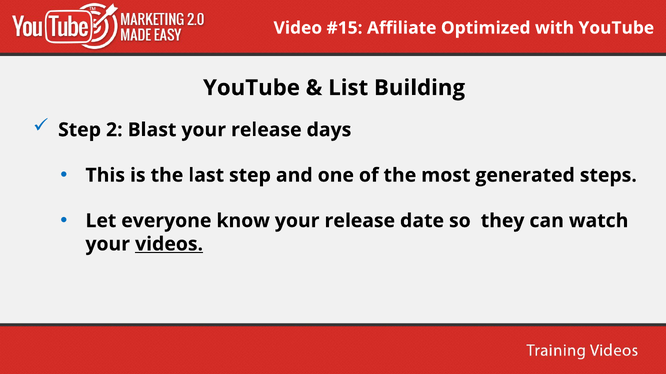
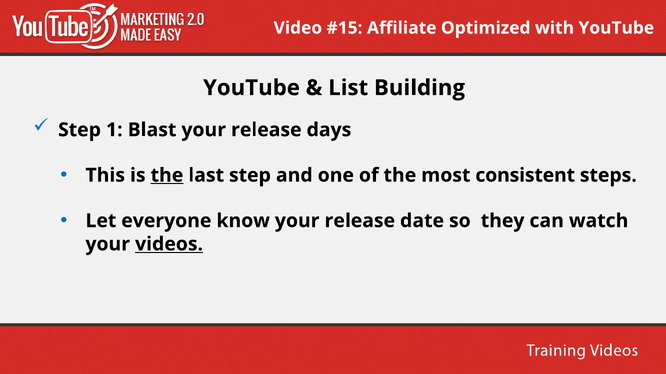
2: 2 -> 1
the at (167, 176) underline: none -> present
generated: generated -> consistent
